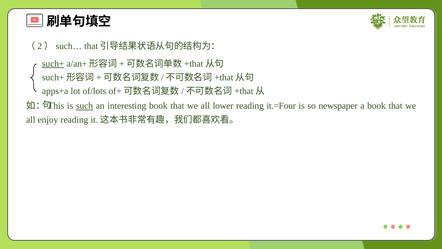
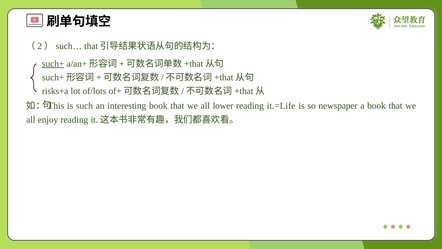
apps+a: apps+a -> risks+a
such underline: present -> none
it.=Four: it.=Four -> it.=Life
